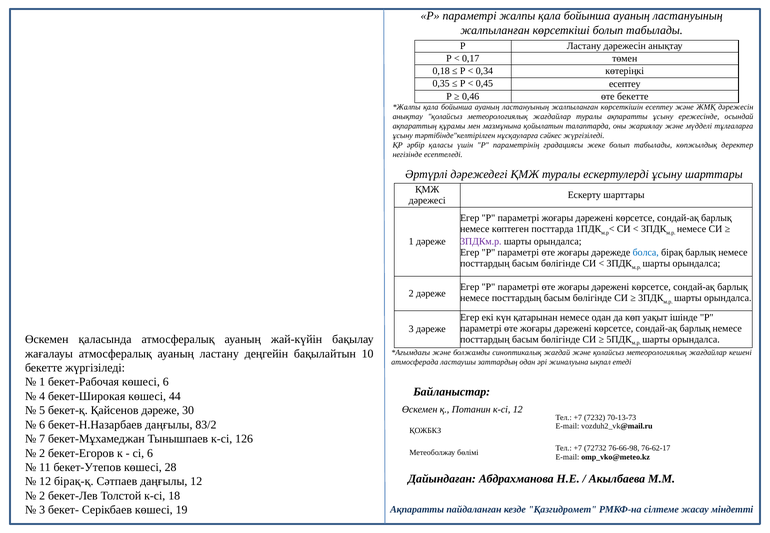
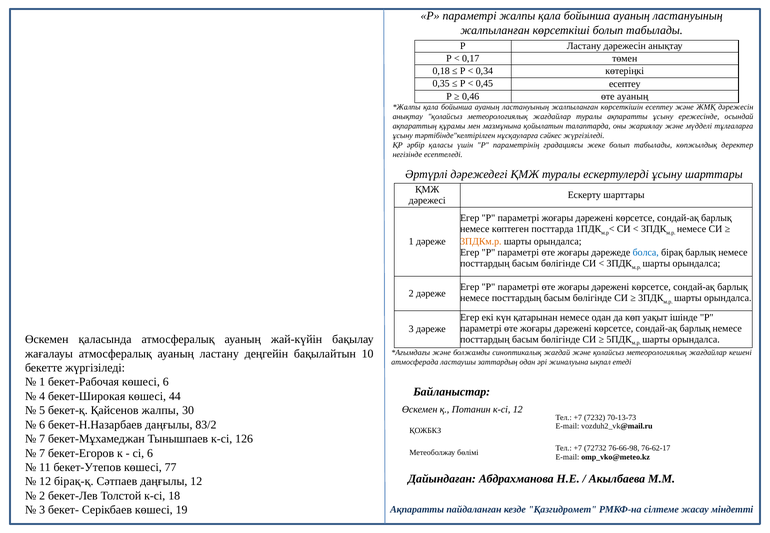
өте бекетте: бекетте -> ауаның
3ПДКм.р colour: purple -> orange
Қайсенов дәреже: дәреже -> жалпы
2 at (42, 453): 2 -> 7
28: 28 -> 77
